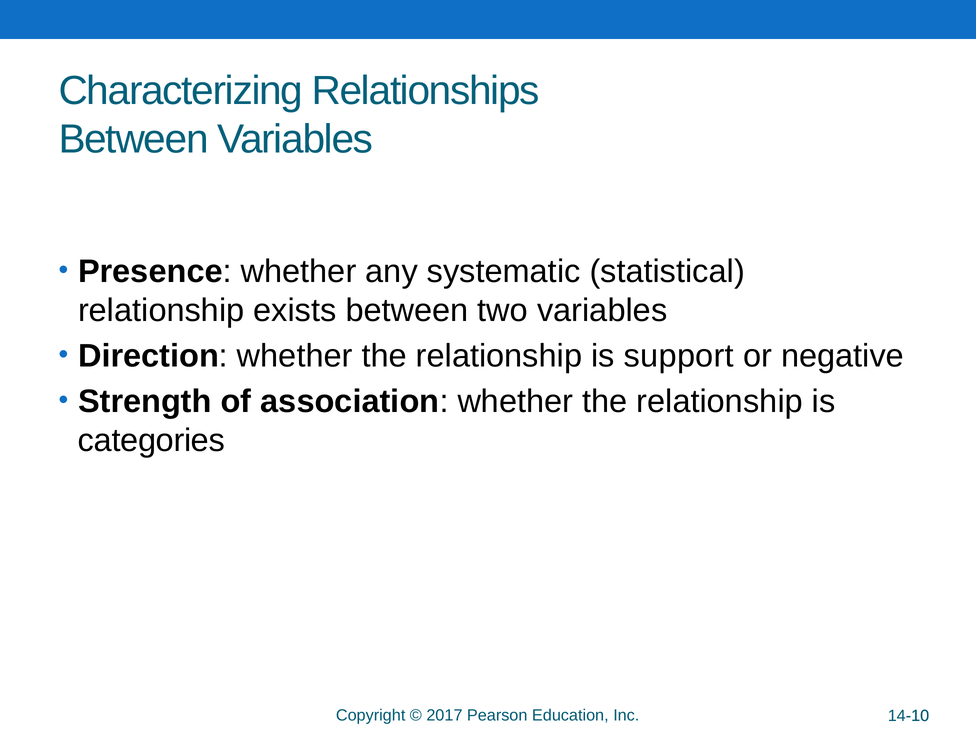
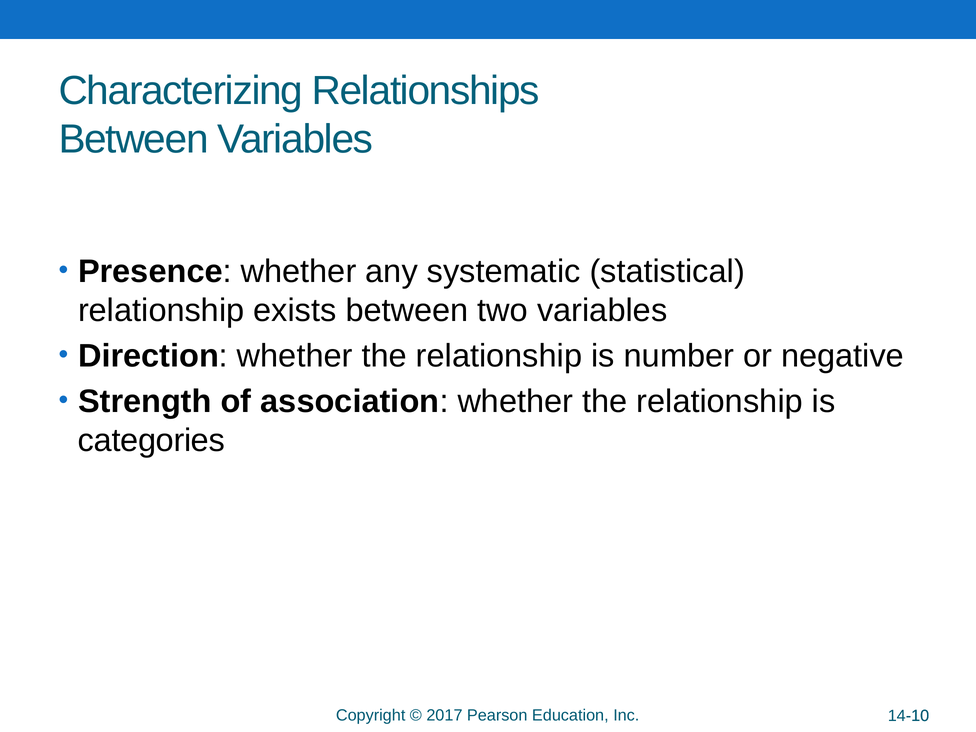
support: support -> number
